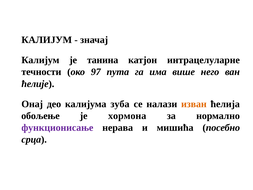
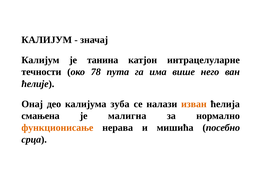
97: 97 -> 78
обољење: обољење -> смањена
хормона: хормона -> малигна
функционисање colour: purple -> orange
